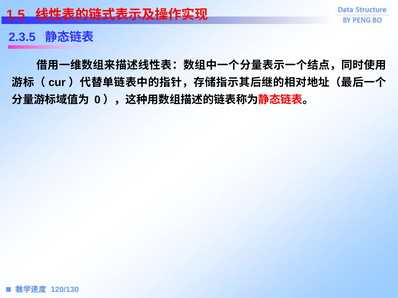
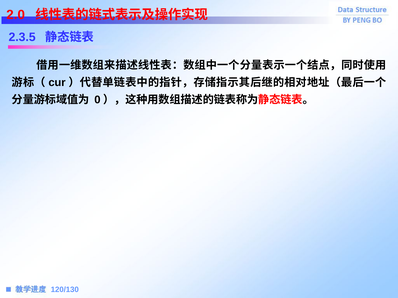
1.5: 1.5 -> 2.0
